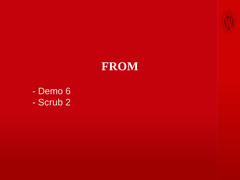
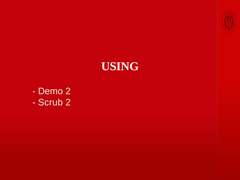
FROM: FROM -> USING
Demo 6: 6 -> 2
